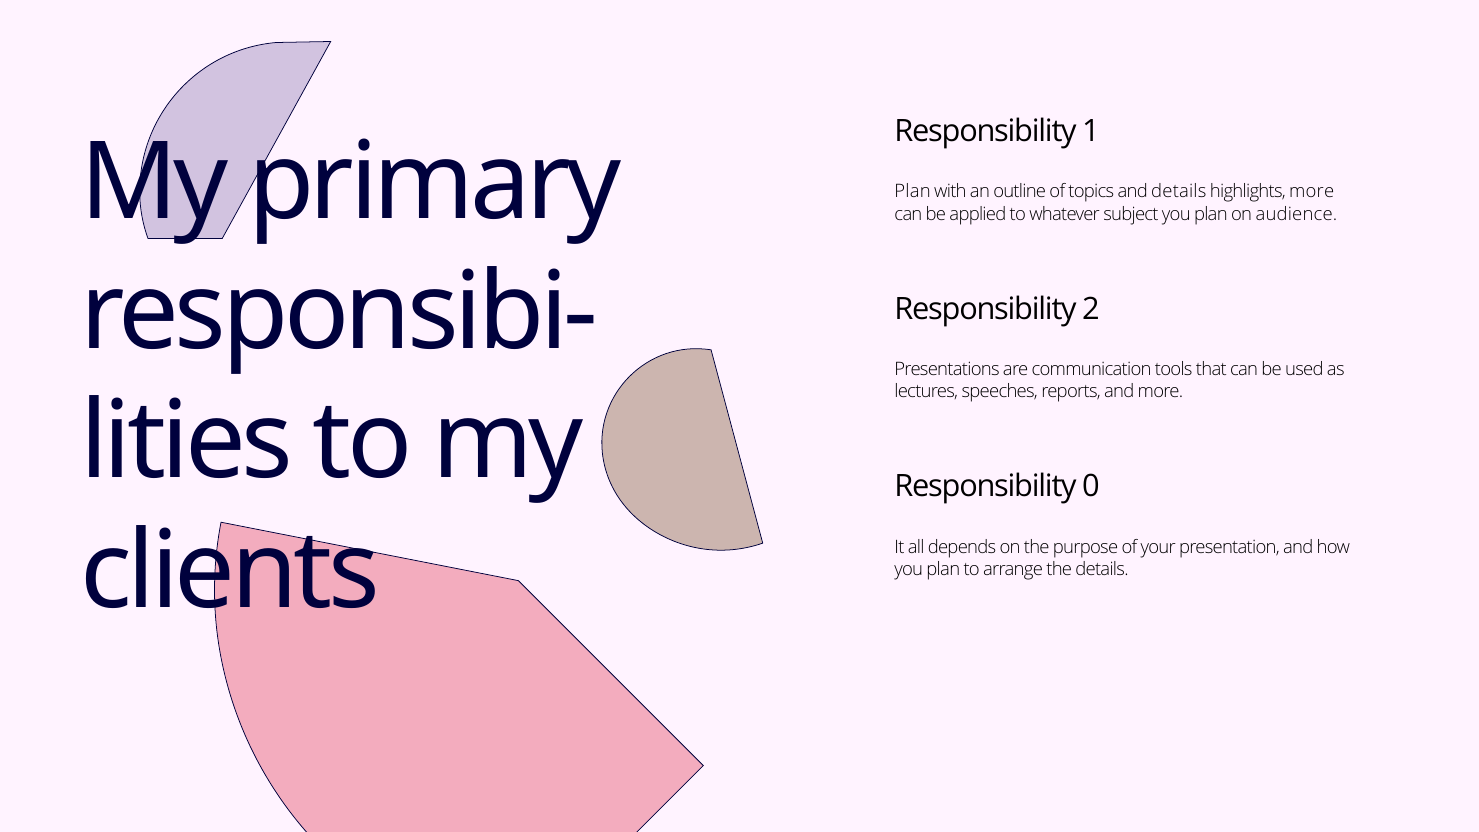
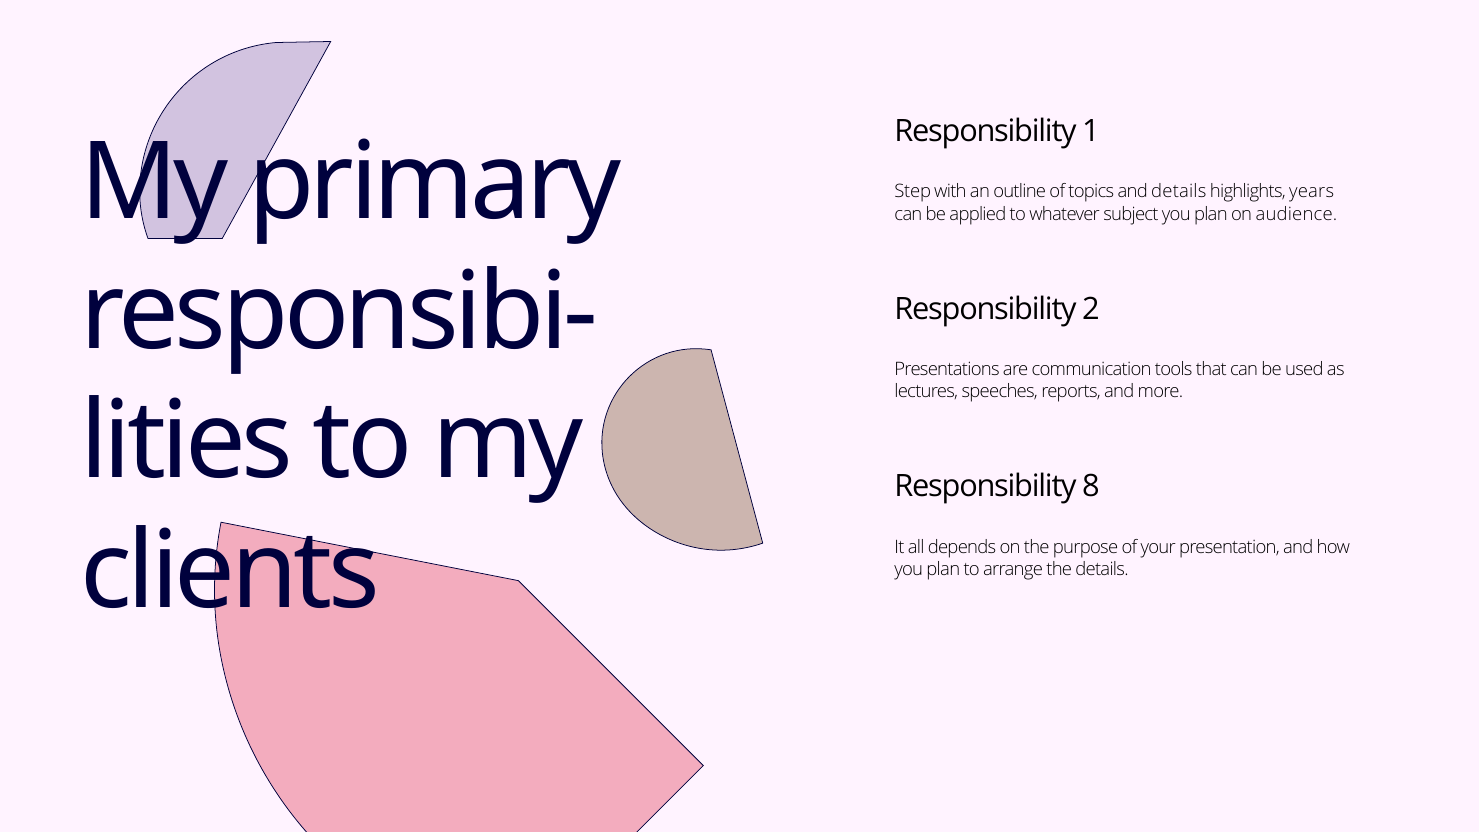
Plan at (913, 192): Plan -> Step
highlights more: more -> years
0: 0 -> 8
